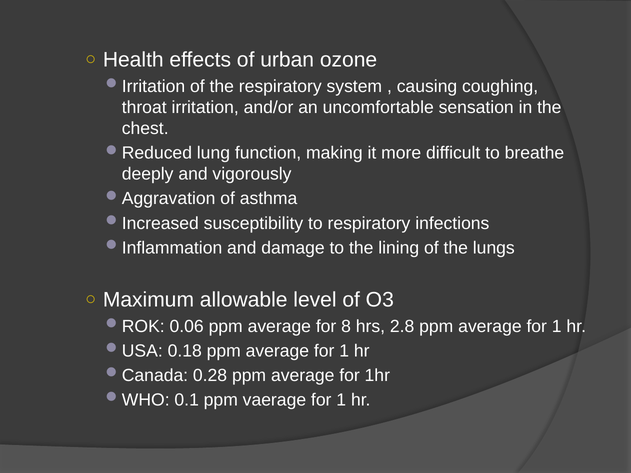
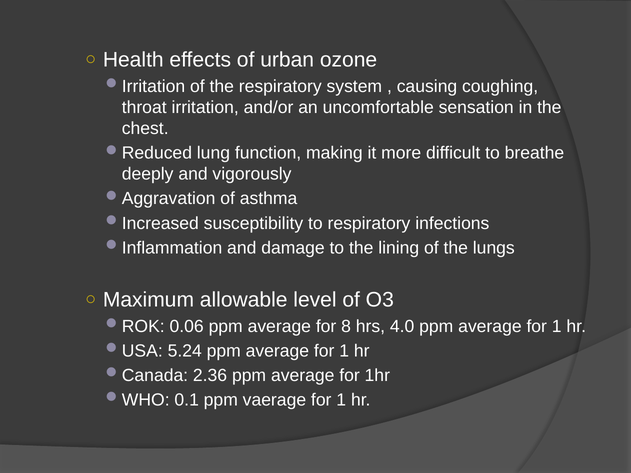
2.8: 2.8 -> 4.0
0.18: 0.18 -> 5.24
0.28: 0.28 -> 2.36
